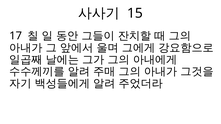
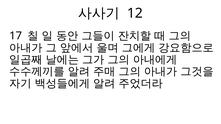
15: 15 -> 12
